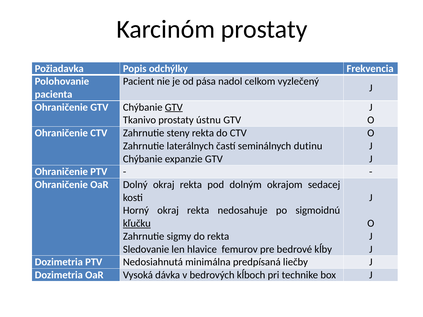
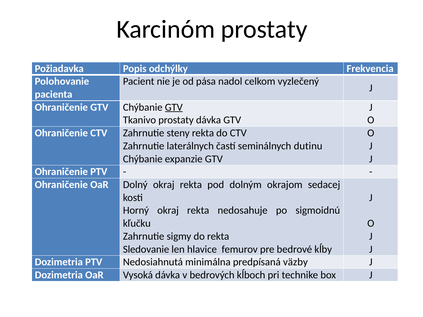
prostaty ústnu: ústnu -> dávka
kľučku underline: present -> none
liečby: liečby -> väzby
